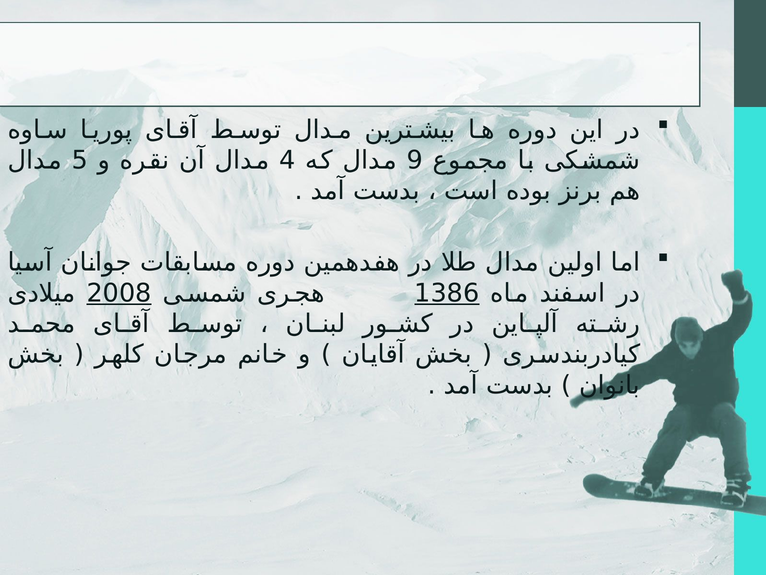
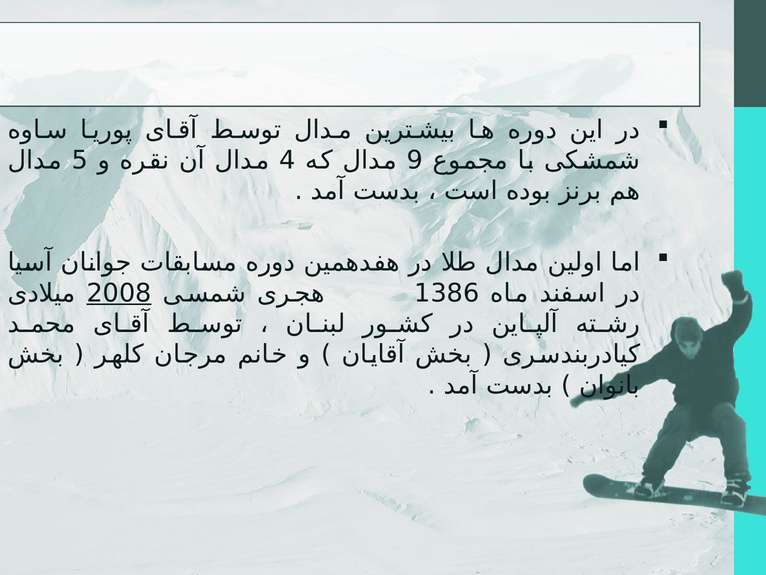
1386 underline: present -> none
